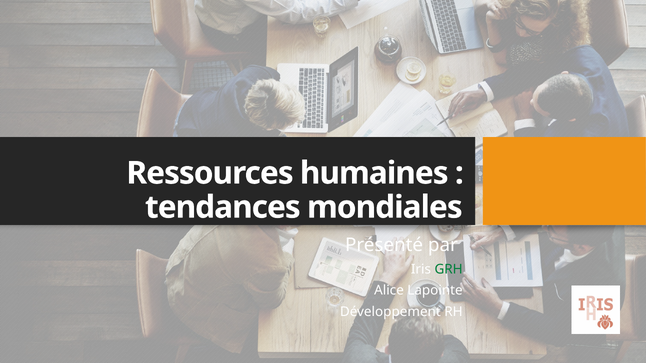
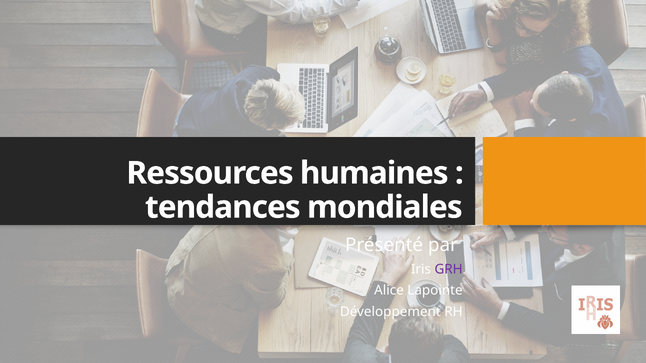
GRH colour: green -> purple
